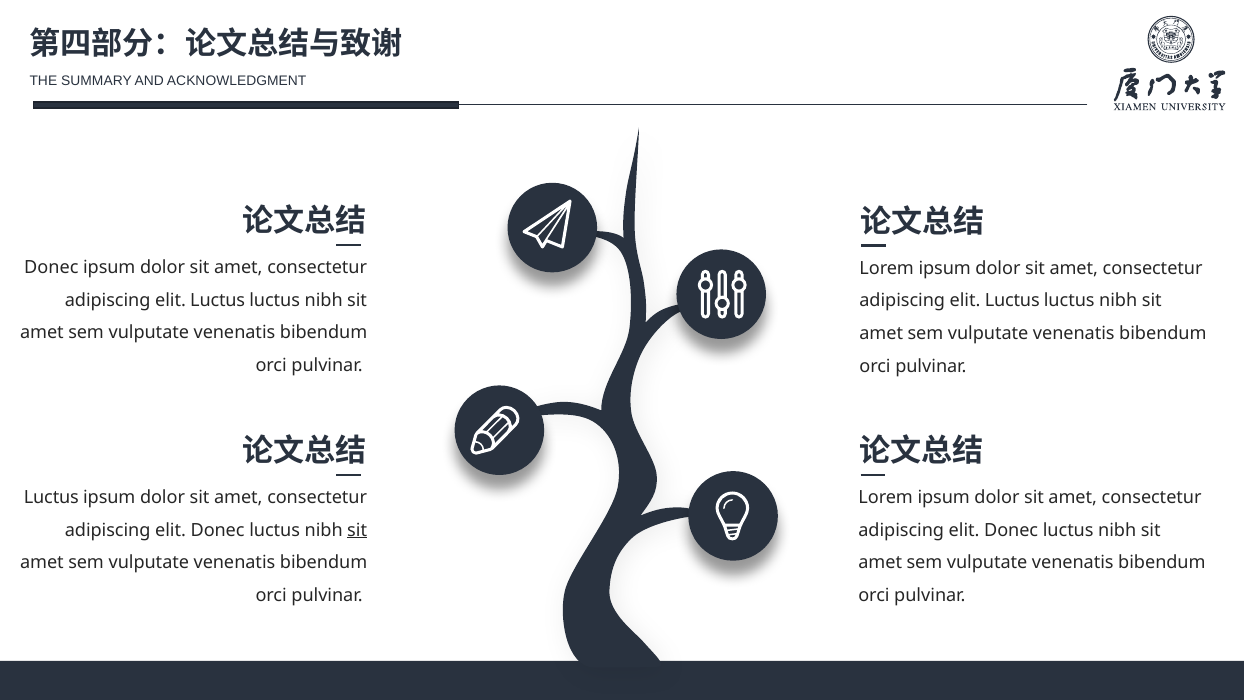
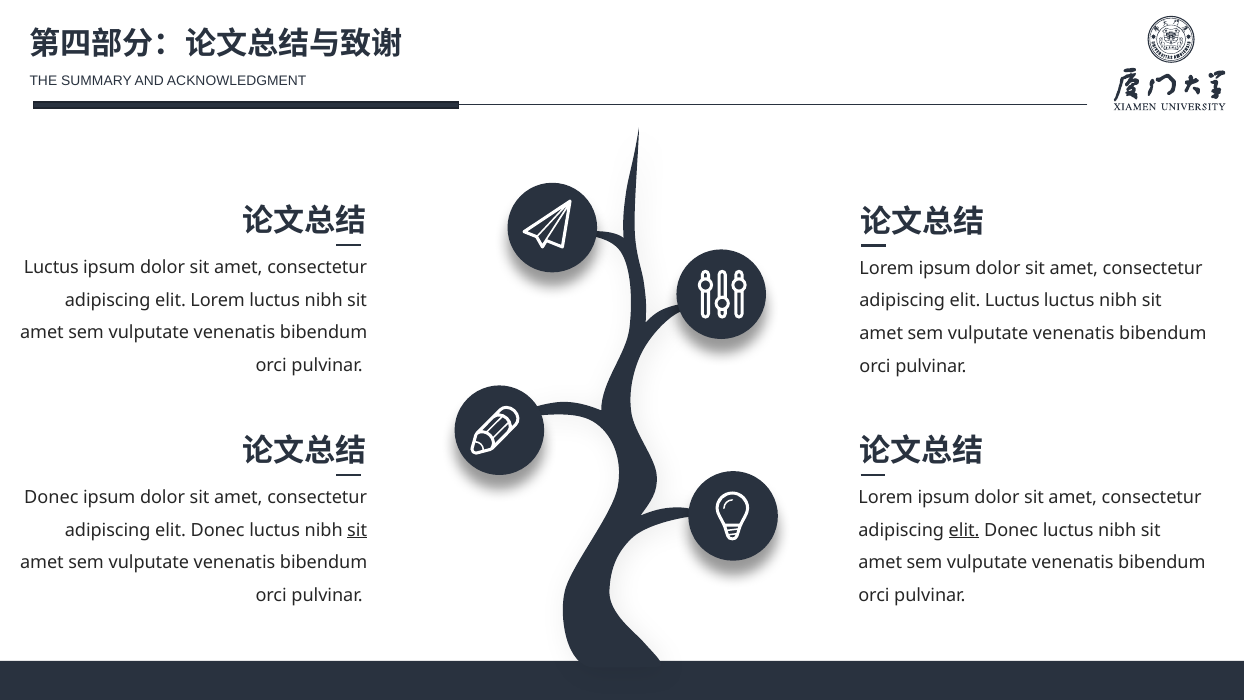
Donec at (51, 267): Donec -> Luctus
Luctus at (218, 300): Luctus -> Lorem
Luctus at (51, 497): Luctus -> Donec
elit at (964, 530) underline: none -> present
